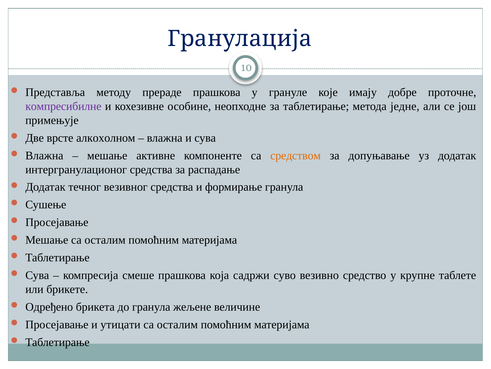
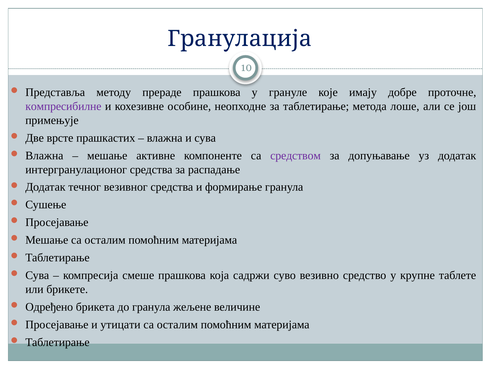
једне: једне -> лоше
алкохолном: алкохолном -> прашкастих
средством colour: orange -> purple
